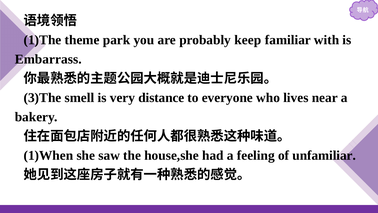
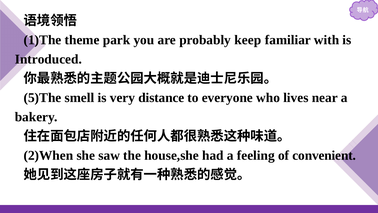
Embarrass: Embarrass -> Introduced
3)The: 3)The -> 5)The
1)When: 1)When -> 2)When
unfamiliar: unfamiliar -> convenient
